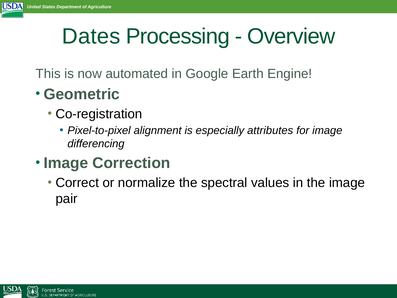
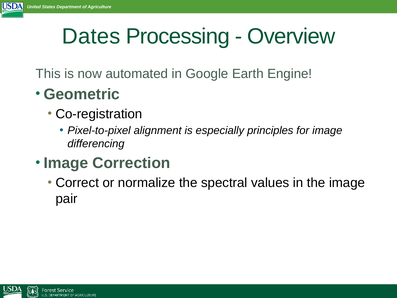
attributes: attributes -> principles
